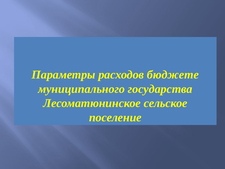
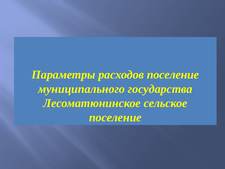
расходов бюджете: бюджете -> поселение
